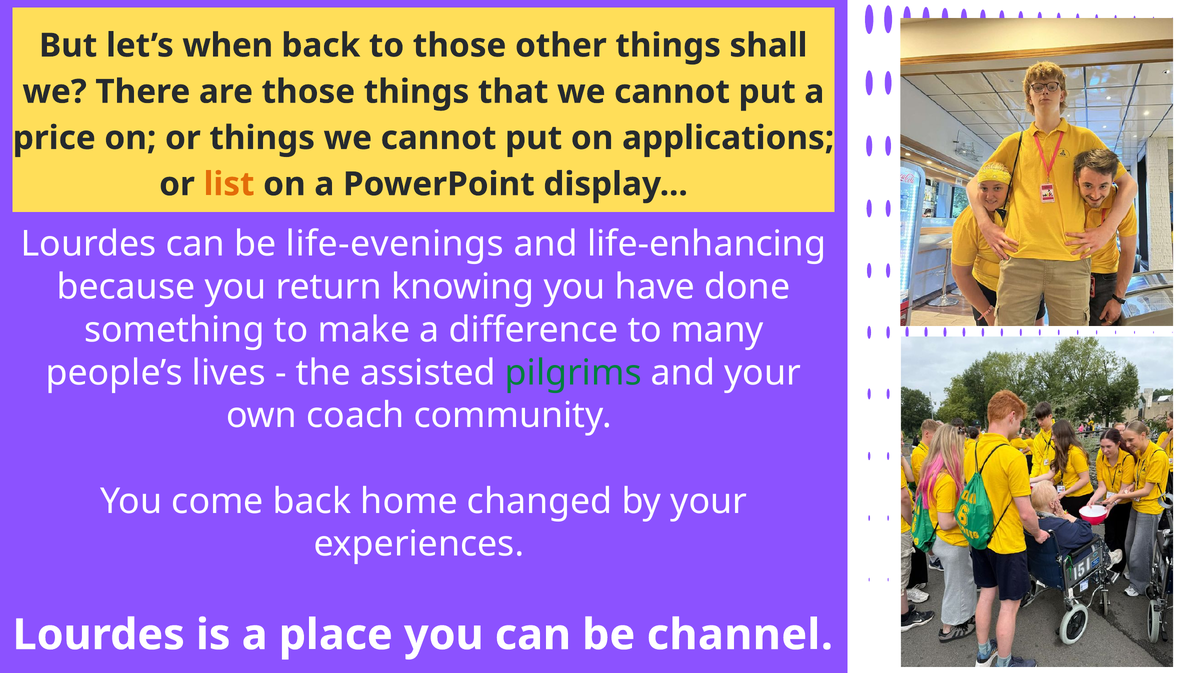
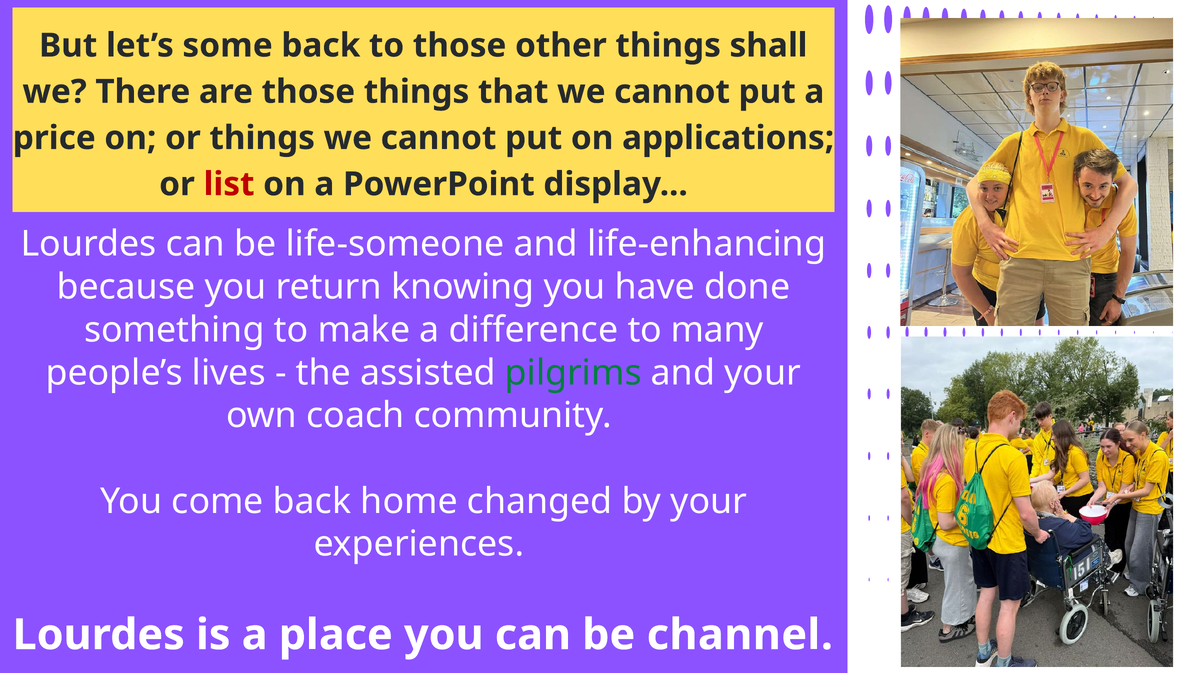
when: when -> some
list colour: orange -> red
life-evenings: life-evenings -> life-someone
